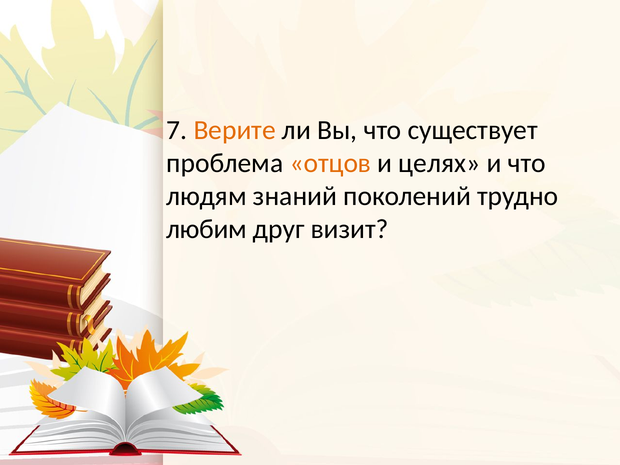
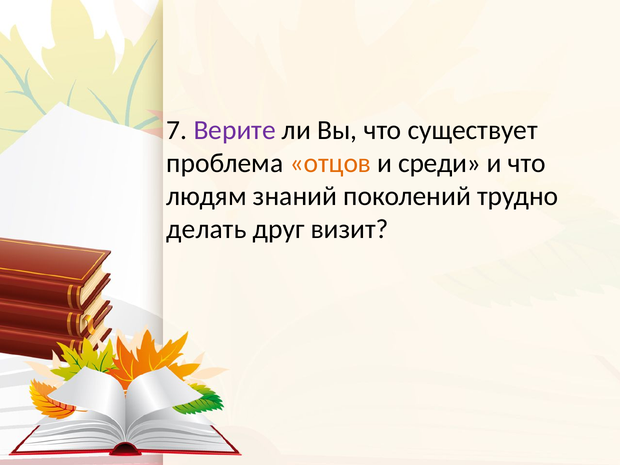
Верите colour: orange -> purple
целях: целях -> среди
любим: любим -> делать
